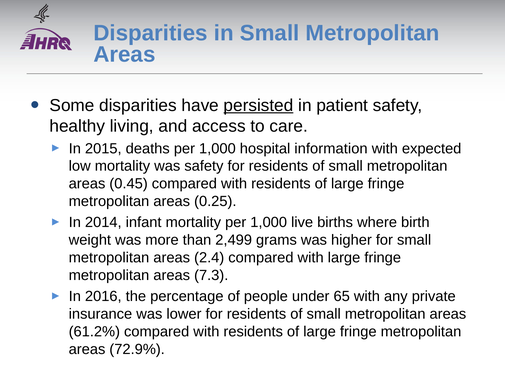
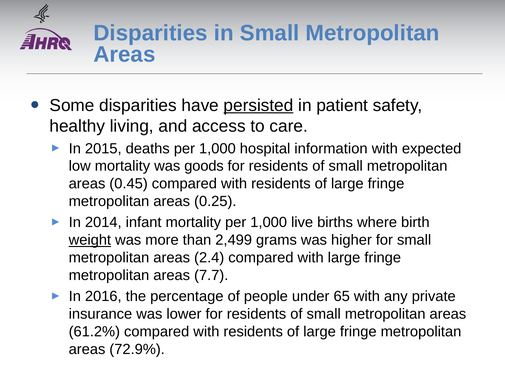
was safety: safety -> goods
weight underline: none -> present
7.3: 7.3 -> 7.7
